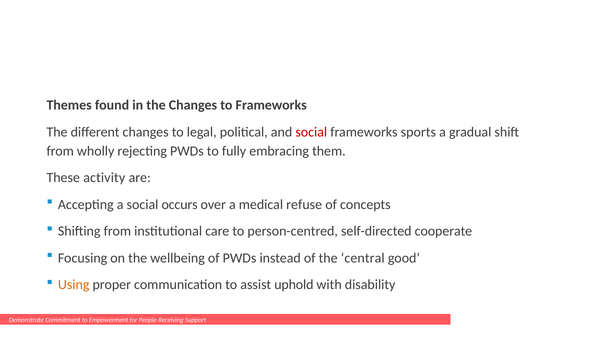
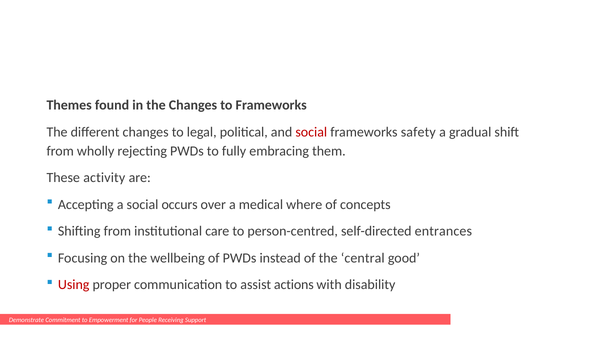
sports: sports -> safety
refuse: refuse -> where
cooperate: cooperate -> entrances
Using colour: orange -> red
uphold: uphold -> actions
